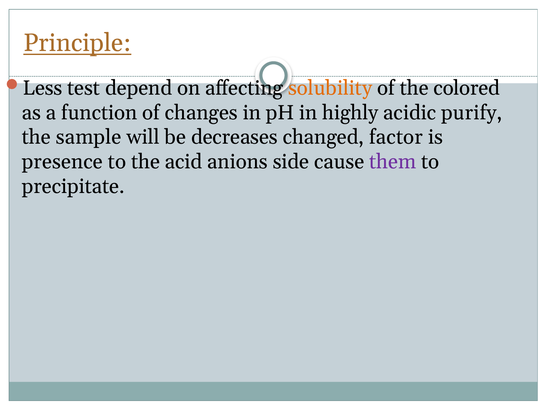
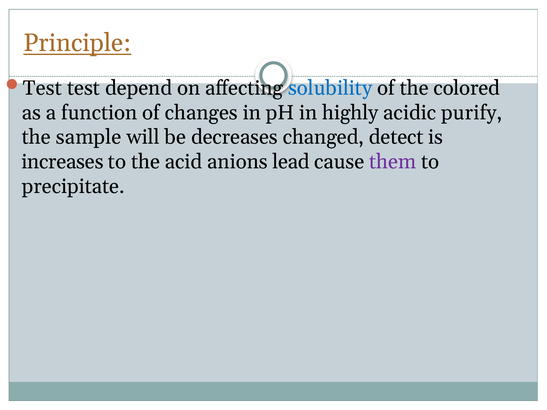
Less at (43, 88): Less -> Test
solubility colour: orange -> blue
factor: factor -> detect
presence: presence -> increases
side: side -> lead
